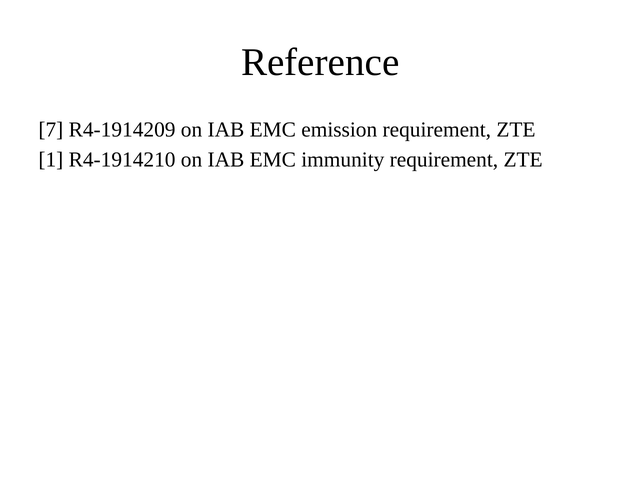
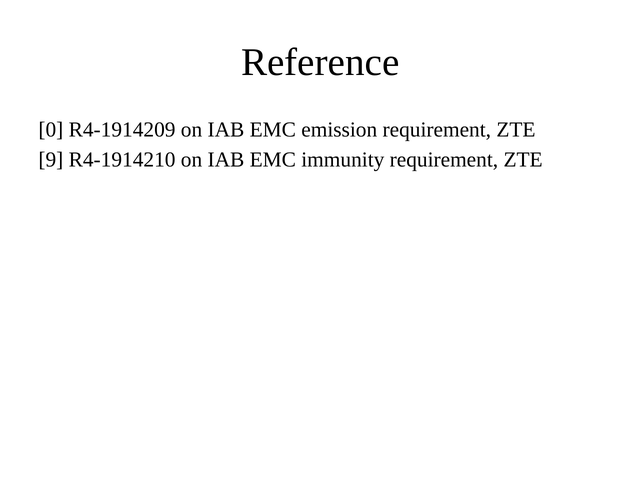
7: 7 -> 0
1: 1 -> 9
